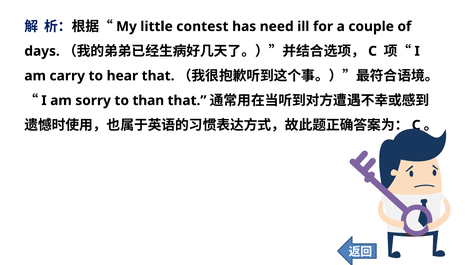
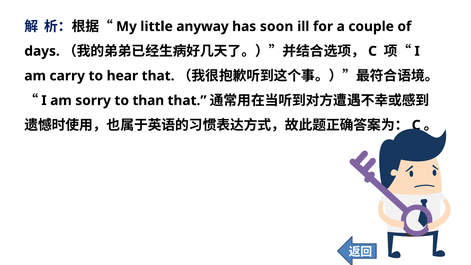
contest: contest -> anyway
need: need -> soon
